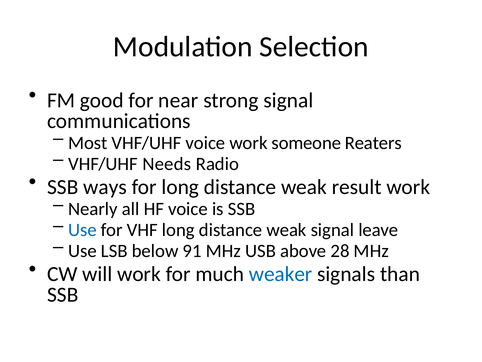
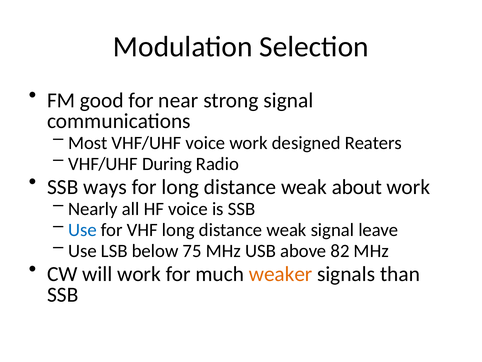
someone: someone -> designed
Needs: Needs -> During
result: result -> about
91: 91 -> 75
28: 28 -> 82
weaker colour: blue -> orange
